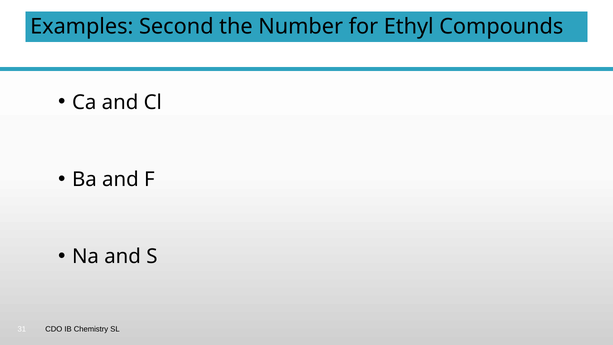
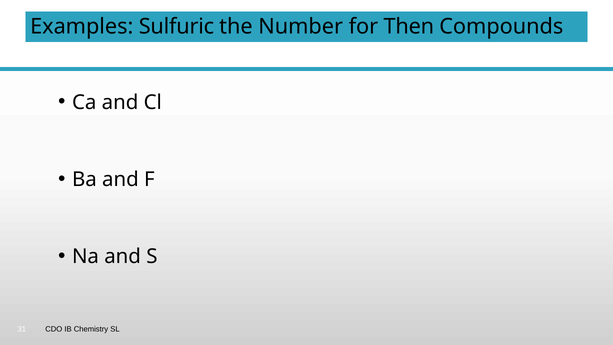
Second: Second -> Sulfuric
Ethyl: Ethyl -> Then
